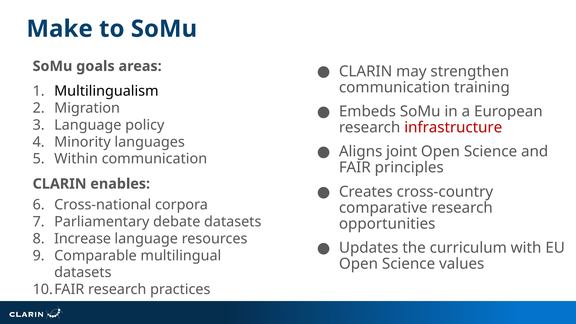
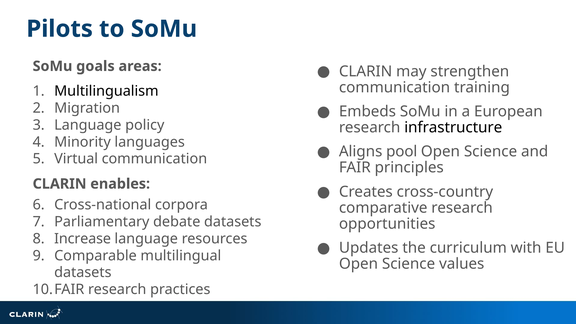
Make: Make -> Pilots
infrastructure colour: red -> black
joint: joint -> pool
Within: Within -> Virtual
